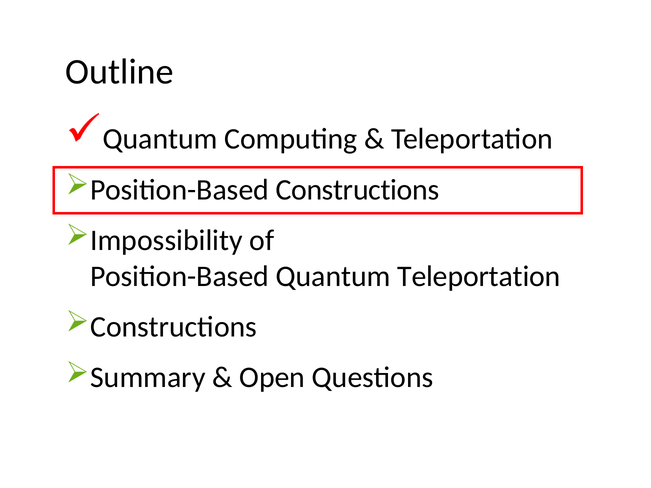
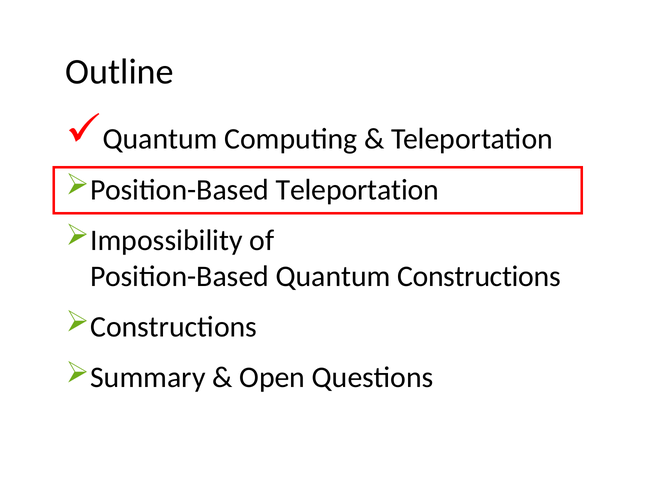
Position-Based Constructions: Constructions -> Teleportation
Quantum Teleportation: Teleportation -> Constructions
